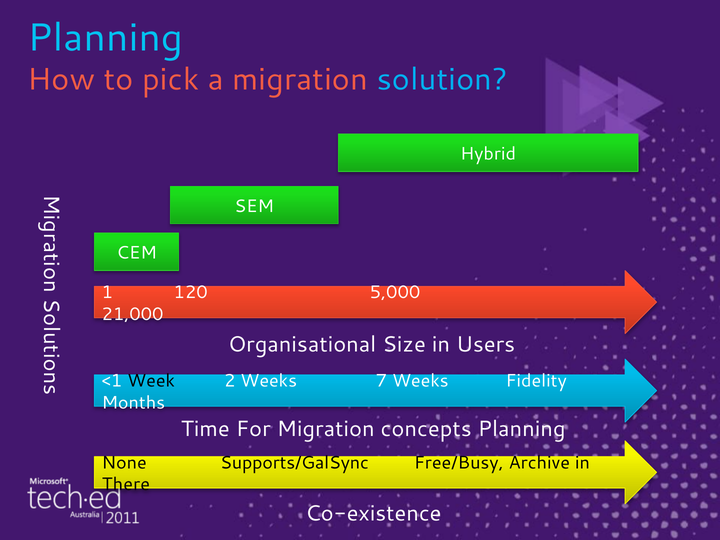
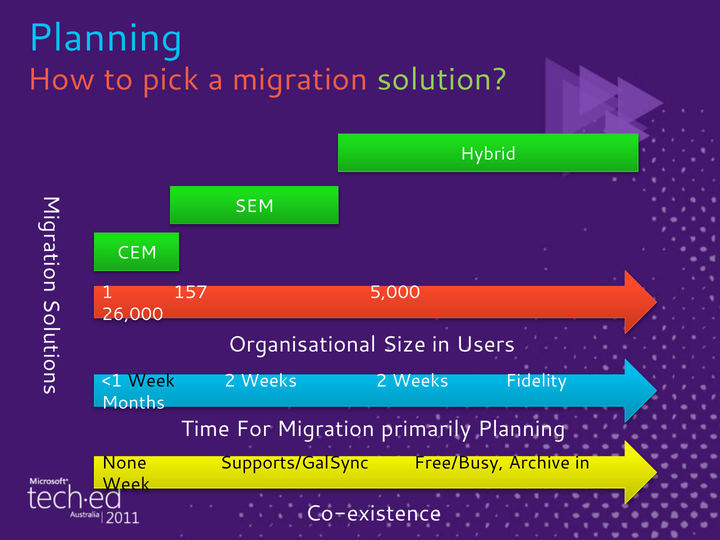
solution colour: light blue -> light green
120: 120 -> 157
21,000: 21,000 -> 26,000
Weeks 7: 7 -> 2
concepts: concepts -> primarily
There at (126, 484): There -> Week
